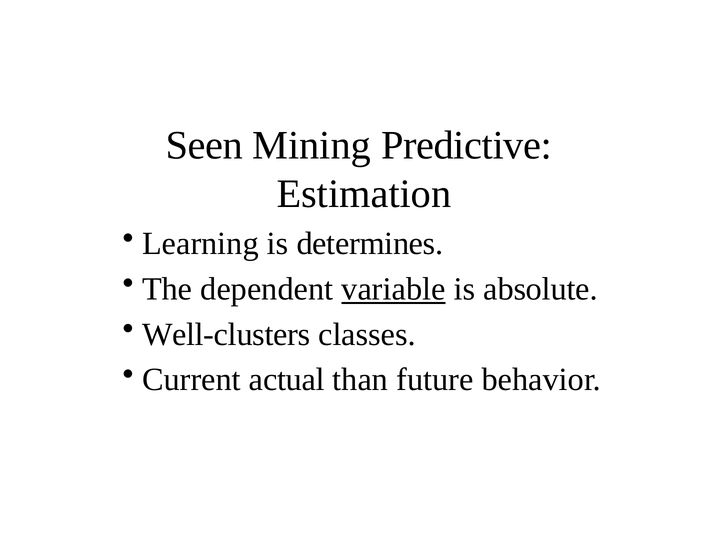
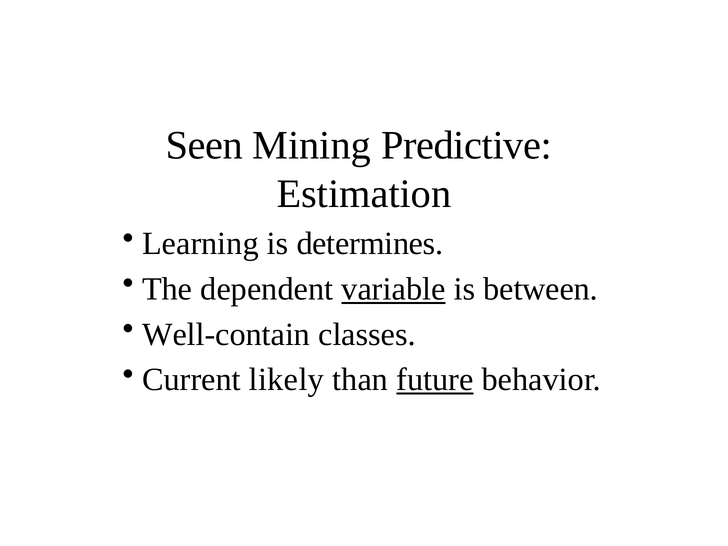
absolute: absolute -> between
Well-clusters: Well-clusters -> Well-contain
actual: actual -> likely
future underline: none -> present
